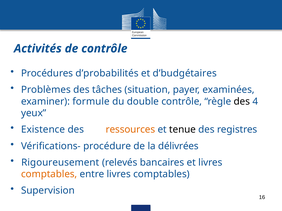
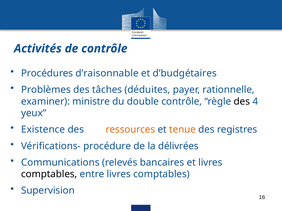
d’probabilités: d’probabilités -> d’raisonnable
situation: situation -> déduites
examinées: examinées -> rationnelle
formule: formule -> ministre
tenue colour: black -> orange
Rigoureusement: Rigoureusement -> Communications
comptables at (49, 175) colour: orange -> black
